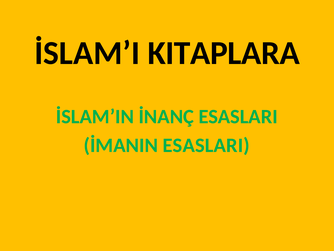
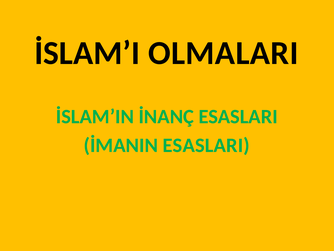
KITAPLARA: KITAPLARA -> OLMALARI
